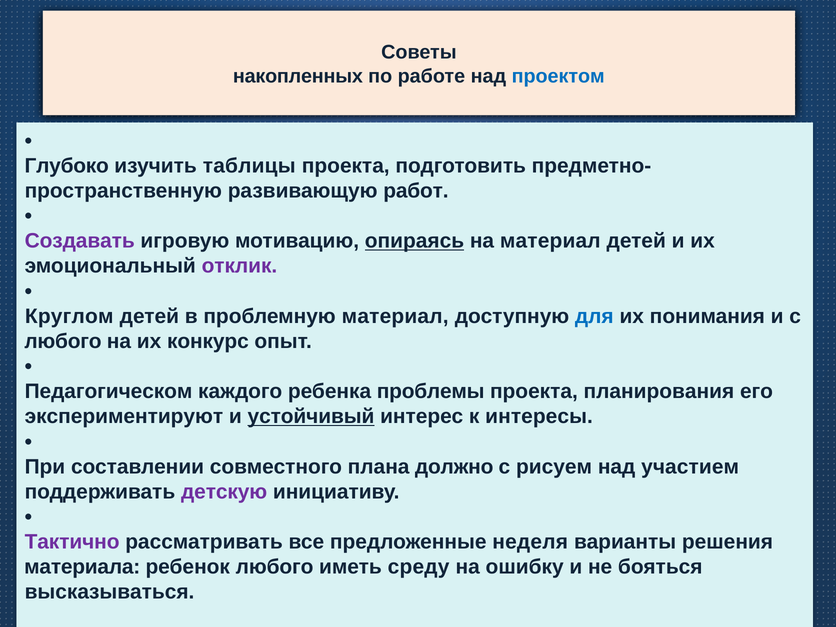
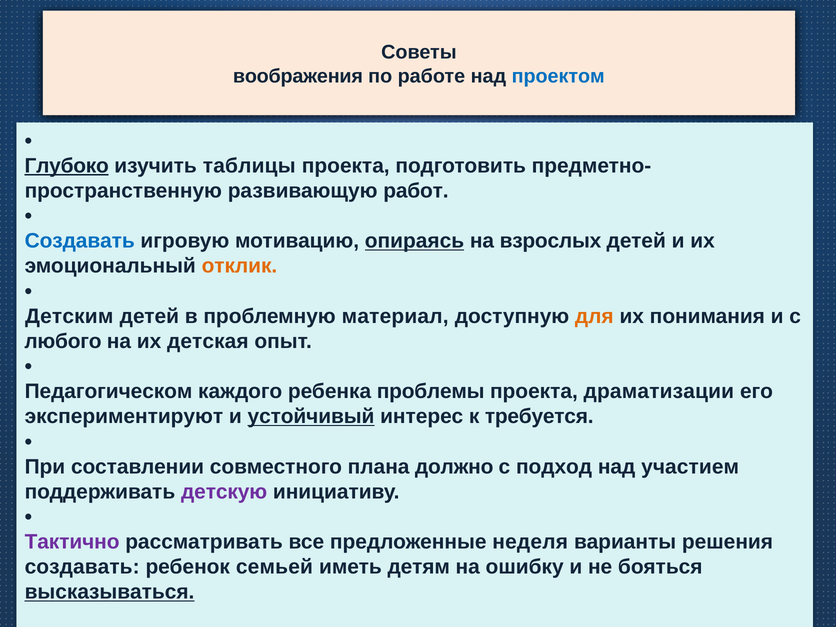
накопленных: накопленных -> воображения
Глубоко underline: none -> present
Создавать at (80, 241) colour: purple -> blue
на материал: материал -> взрослых
отклик colour: purple -> orange
Круглом: Круглом -> Детским
для colour: blue -> orange
конкурс: конкурс -> детская
планирования: планирования -> драматизации
интересы: интересы -> требуется
рисуем: рисуем -> подход
материала at (82, 567): материала -> создавать
ребенок любого: любого -> семьей
среду: среду -> детям
высказываться underline: none -> present
